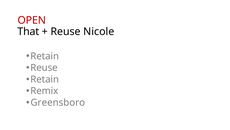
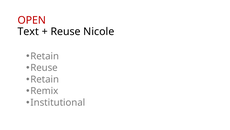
That: That -> Text
Greensboro: Greensboro -> Institutional
